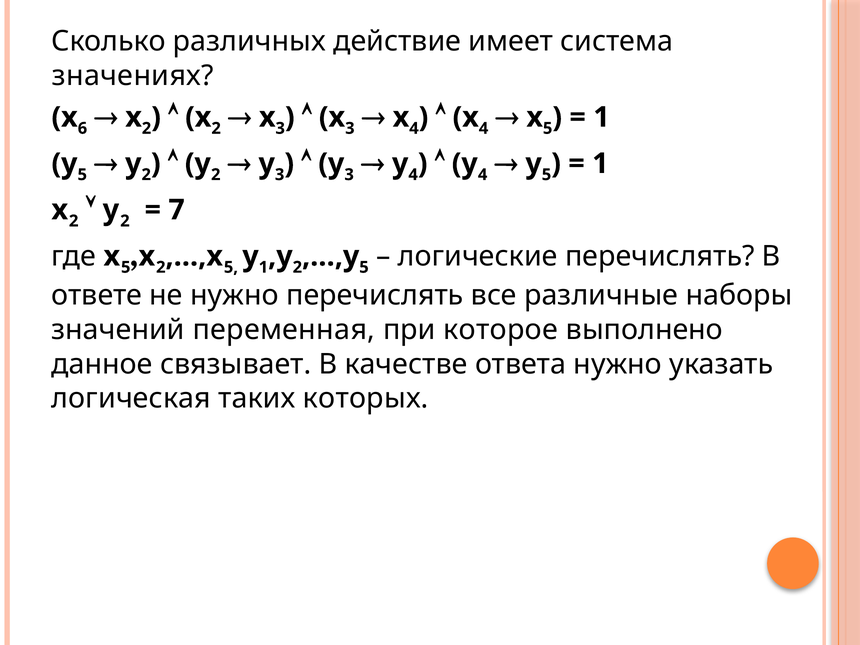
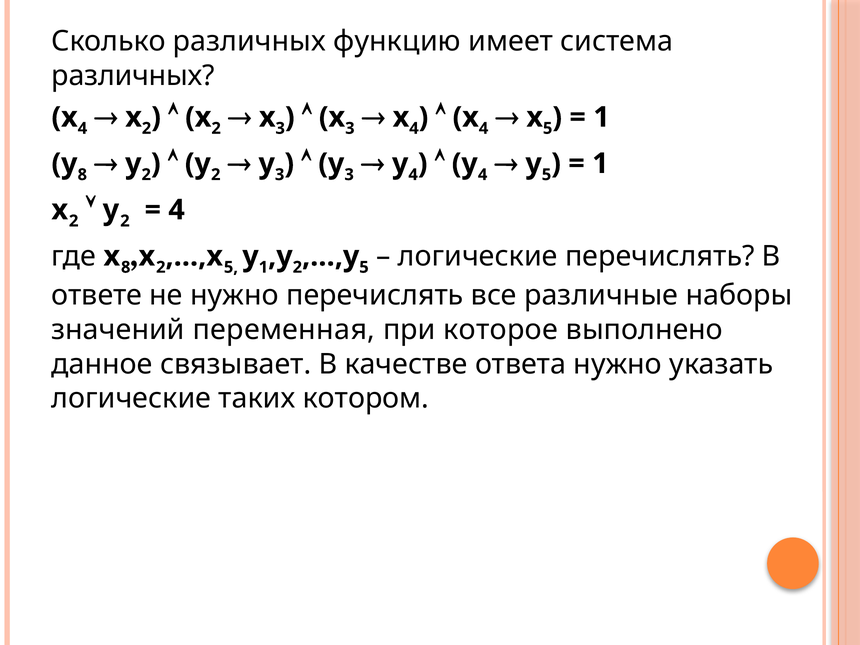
действие: действие -> функцию
значениях at (133, 76): значениях -> различных
6 at (82, 128): 6 -> 4
5 at (82, 175): 5 -> 8
7 at (177, 210): 7 -> 4
5 at (126, 267): 5 -> 8
логическая at (131, 398): логическая -> логические
которых: которых -> котором
